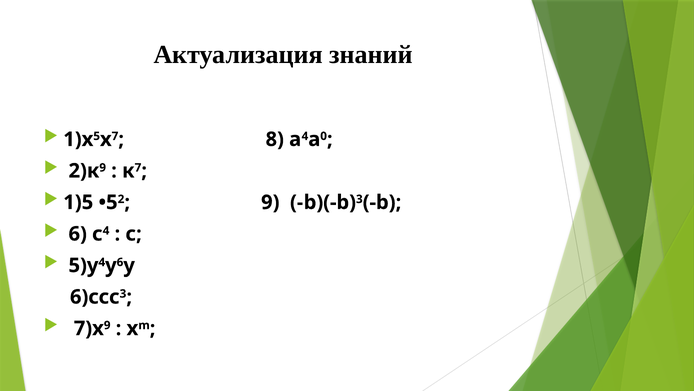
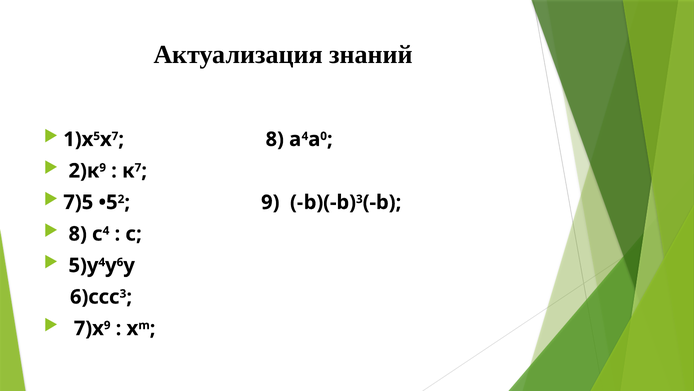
1)5: 1)5 -> 7)5
6 at (78, 234): 6 -> 8
